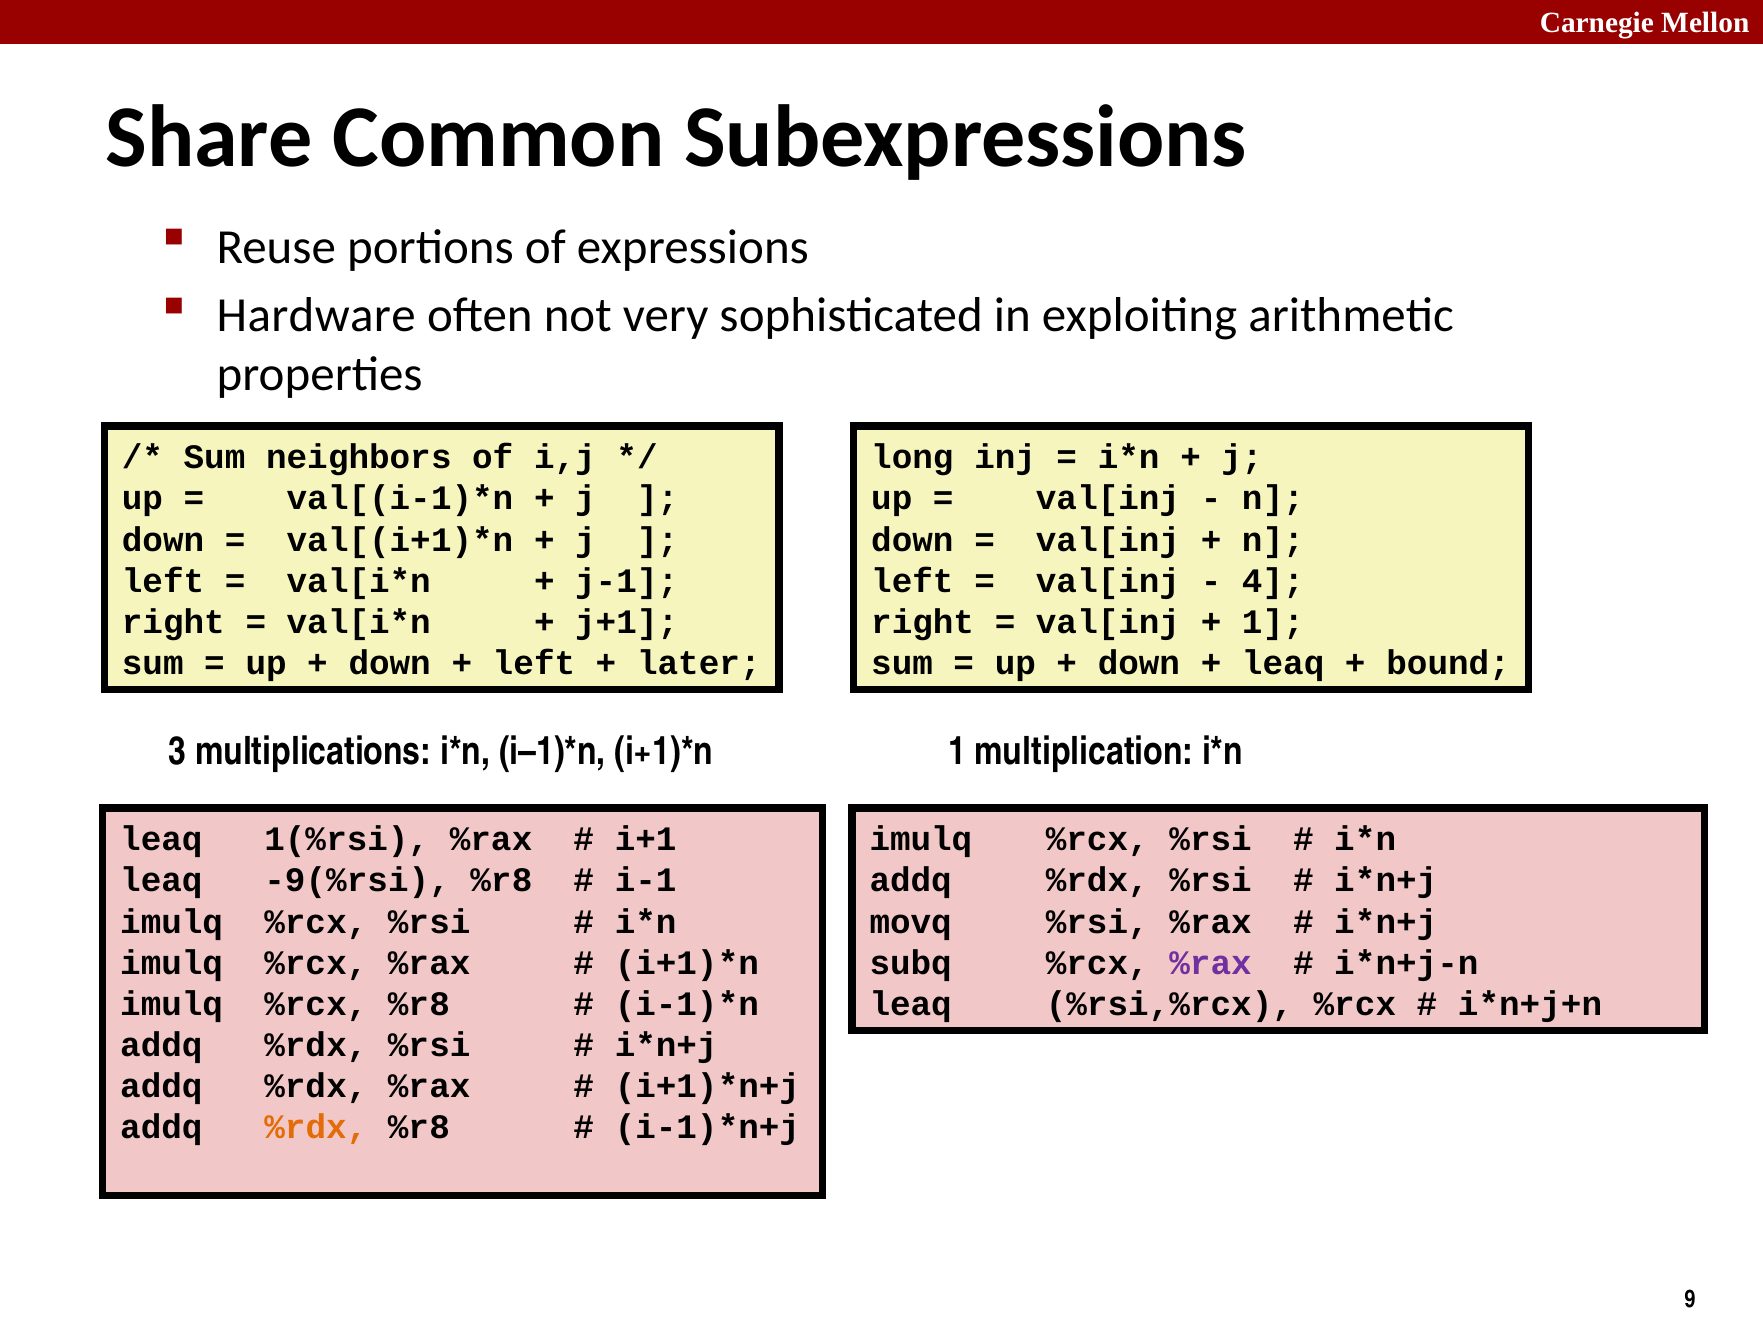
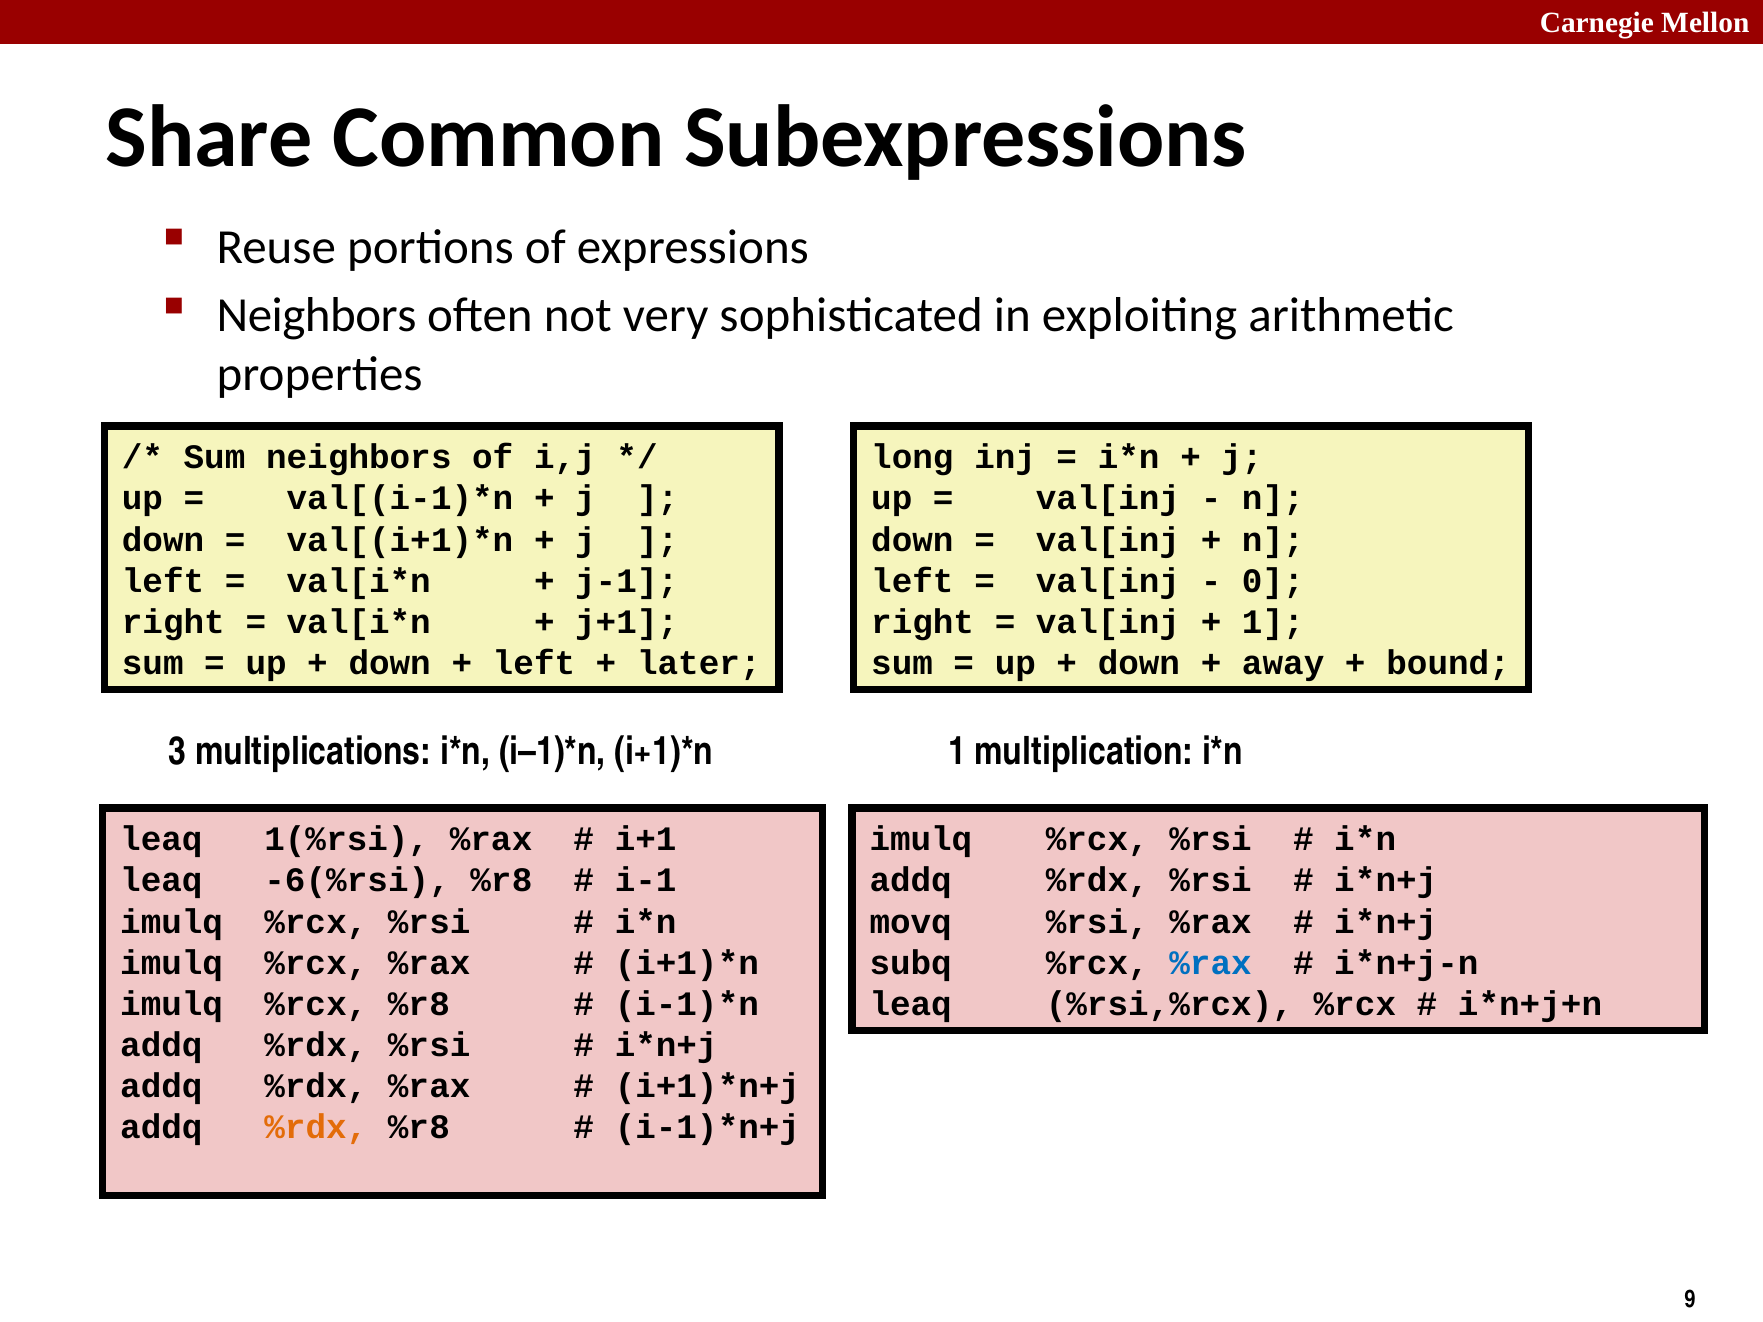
Hardware at (316, 316): Hardware -> Neighbors
4: 4 -> 0
leaq at (1283, 663): leaq -> away
-9(%rsi: -9(%rsi -> -6(%rsi
%rax at (1211, 963) colour: purple -> blue
